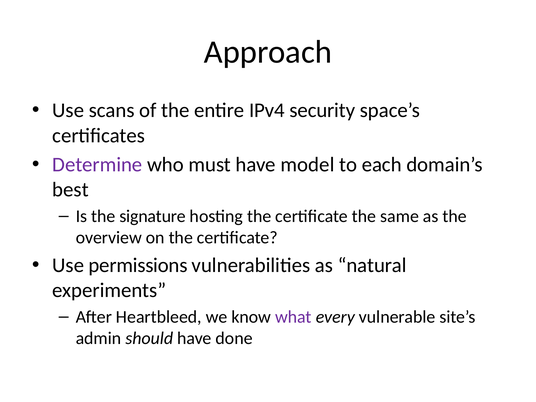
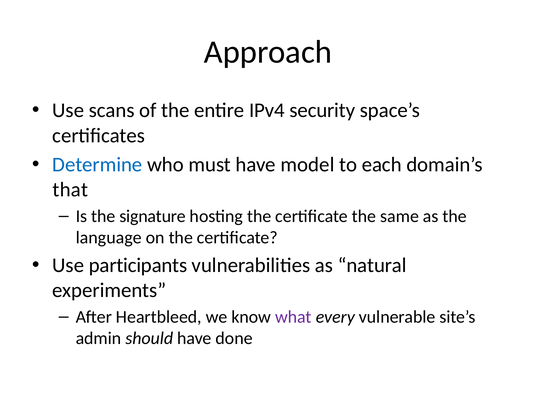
Determine colour: purple -> blue
best: best -> that
overview: overview -> language
permissions: permissions -> participants
